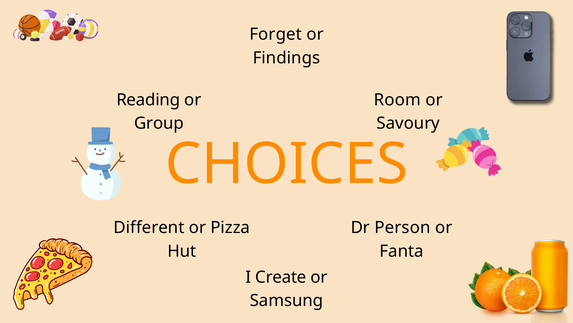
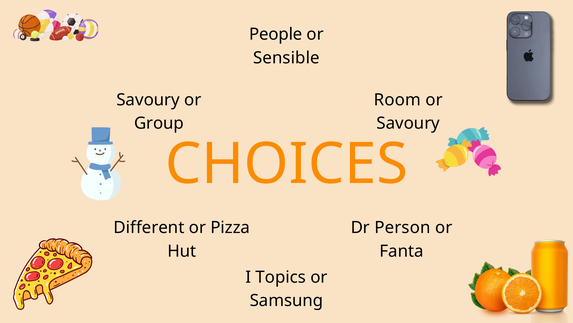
Forget: Forget -> People
Findings: Findings -> Sensible
Reading at (148, 100): Reading -> Savoury
Create: Create -> Topics
